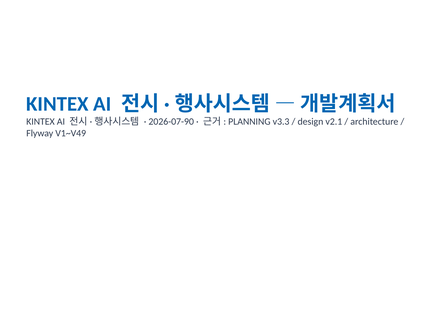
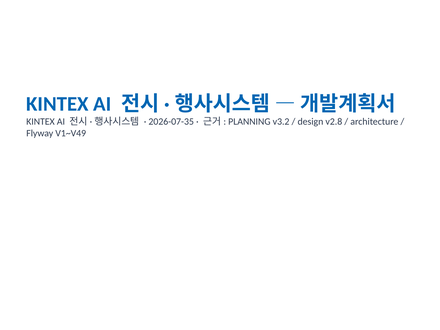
2026-07-90: 2026-07-90 -> 2026-07-35
v3.3: v3.3 -> v3.2
v2.1: v2.1 -> v2.8
